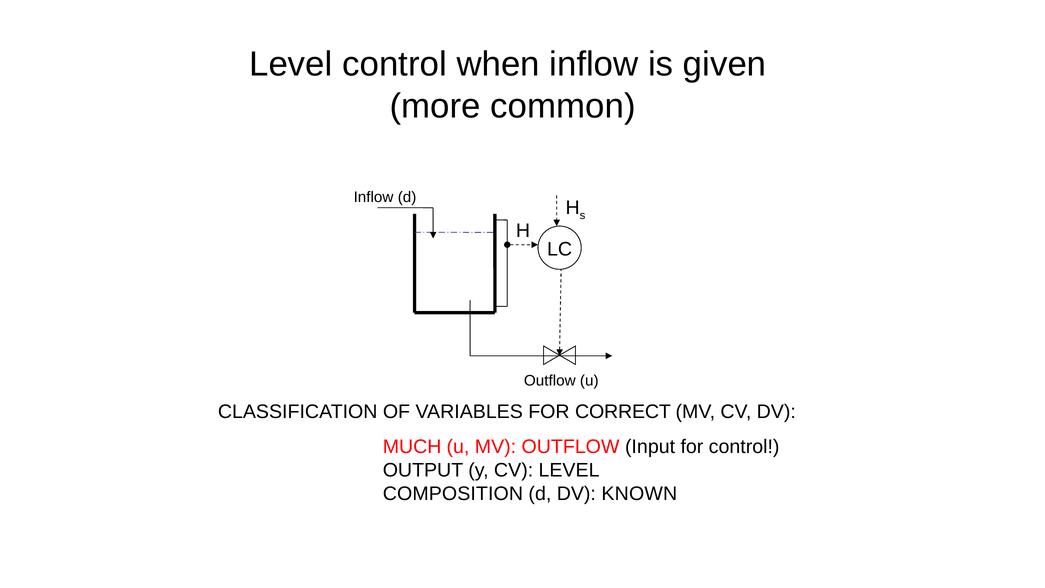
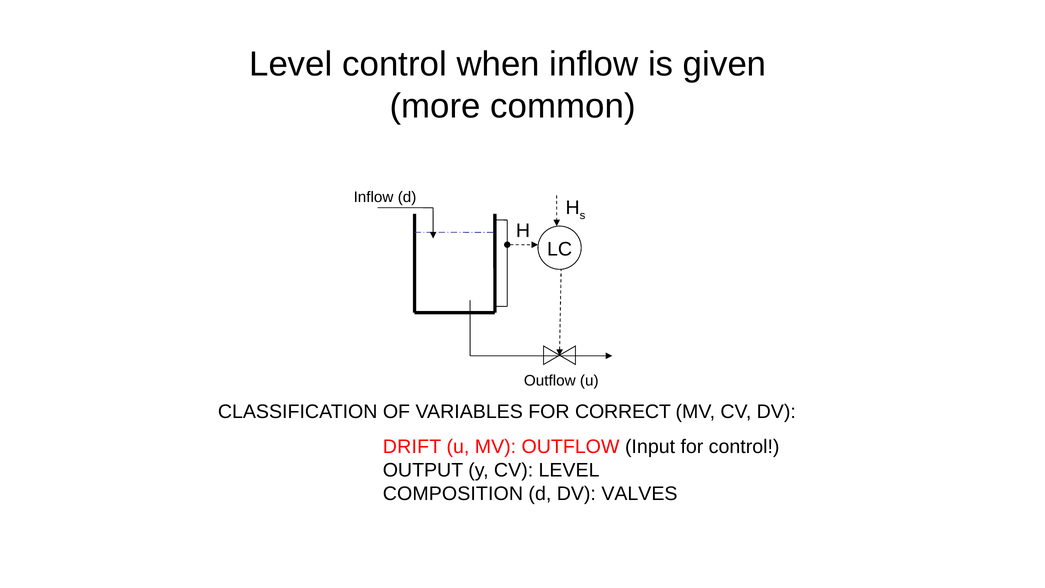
MUCH: MUCH -> DRIFT
KNOWN: KNOWN -> VALVES
